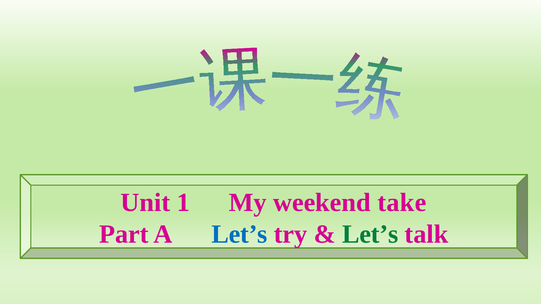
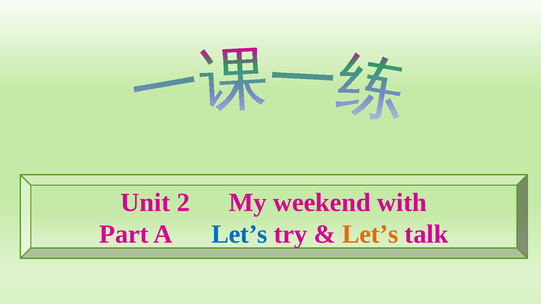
1: 1 -> 2
take: take -> with
Let’s at (370, 234) colour: green -> orange
